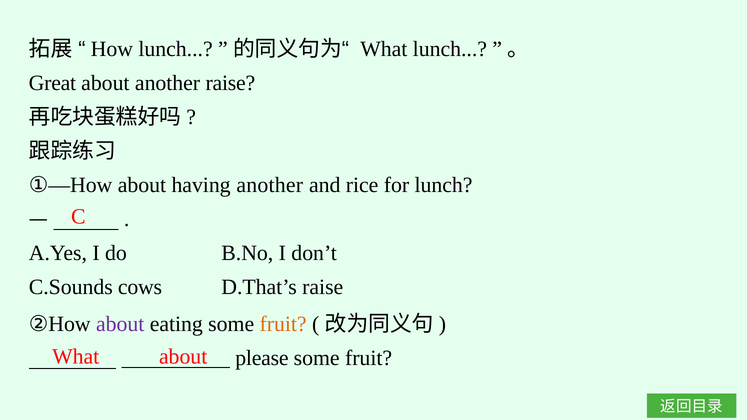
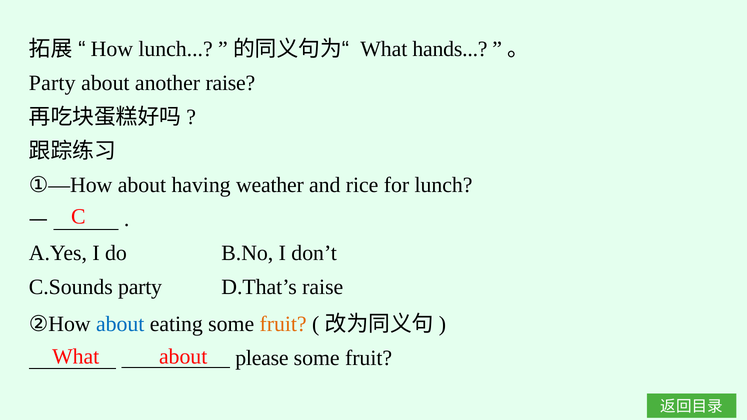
What lunch: lunch -> hands
Great at (52, 83): Great -> Party
having another: another -> weather
C.Sounds cows: cows -> party
about at (120, 324) colour: purple -> blue
